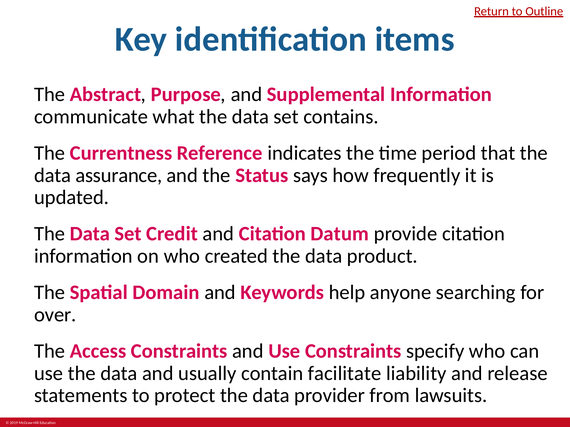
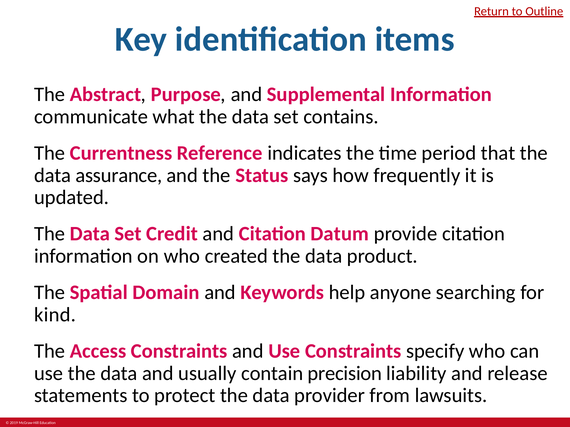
over: over -> kind
facilitate: facilitate -> precision
